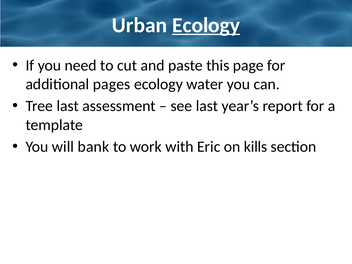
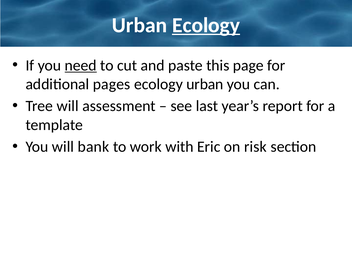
need underline: none -> present
ecology water: water -> urban
Tree last: last -> will
kills: kills -> risk
